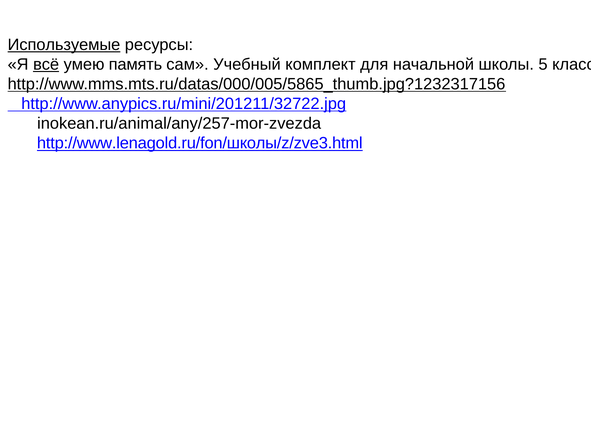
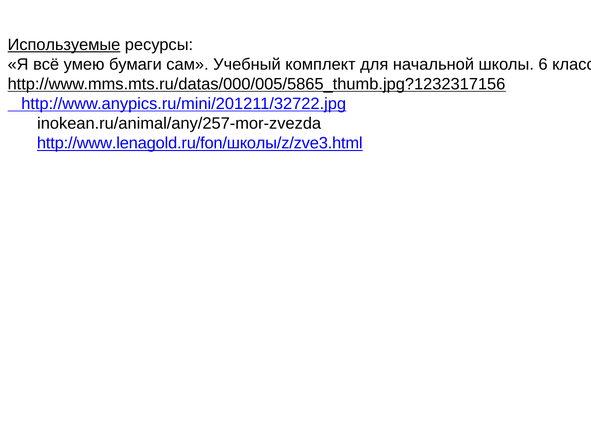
всё underline: present -> none
память: память -> бумаги
5: 5 -> 6
